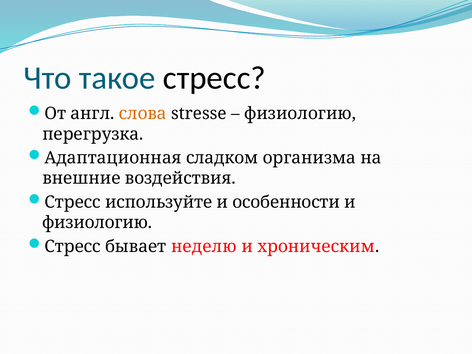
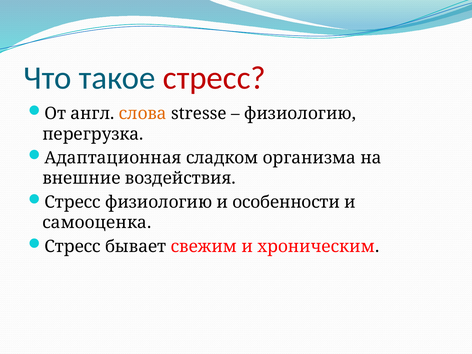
стресс at (214, 78) colour: black -> red
Стресс используйте: используйте -> физиологию
физиологию at (97, 223): физиологию -> самооценка
неделю: неделю -> свежим
